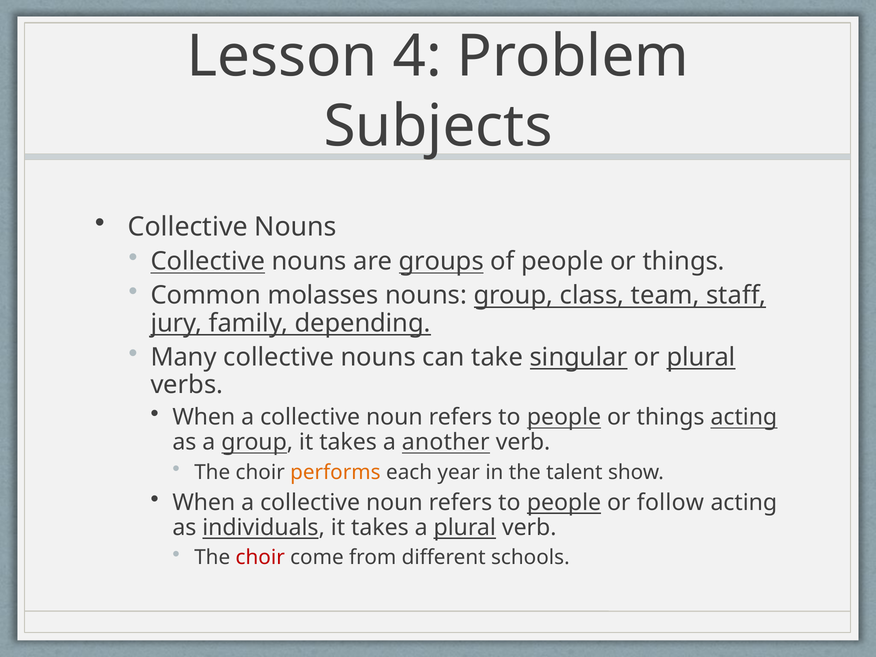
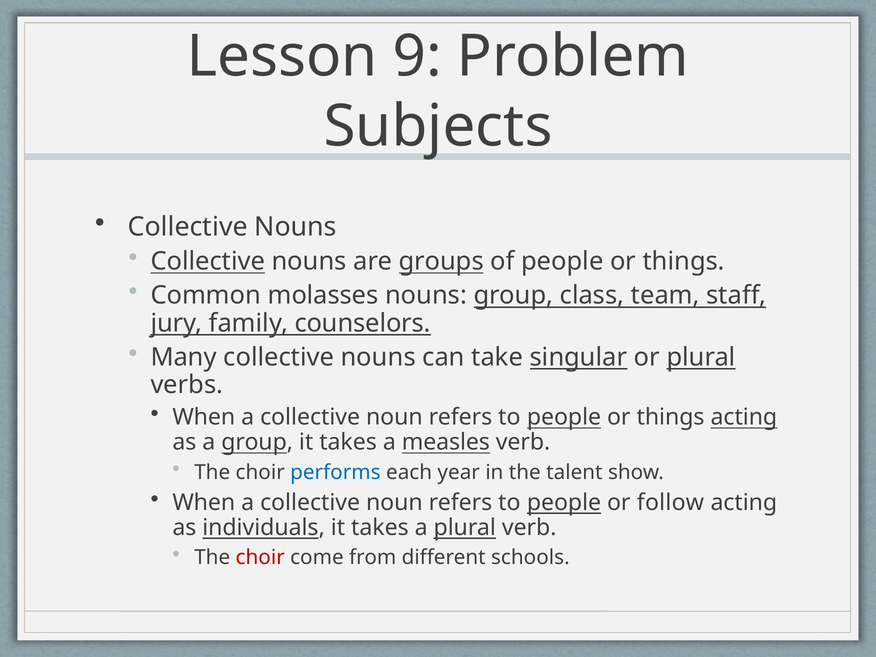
4: 4 -> 9
depending: depending -> counselors
another: another -> measles
performs colour: orange -> blue
